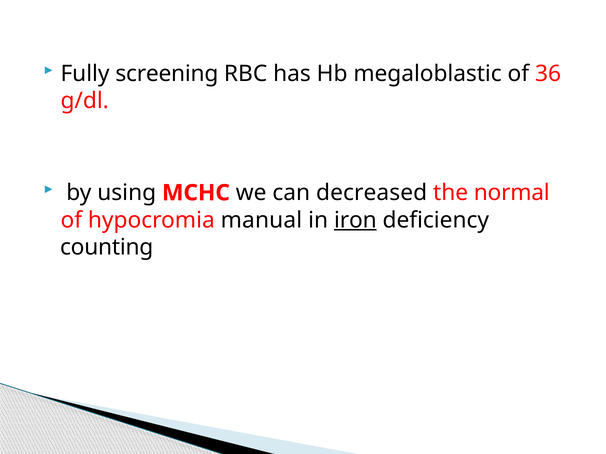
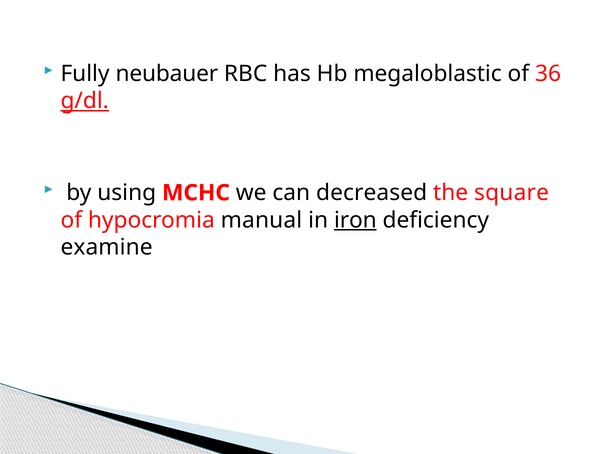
screening: screening -> neubauer
g/dl underline: none -> present
normal: normal -> square
counting: counting -> examine
